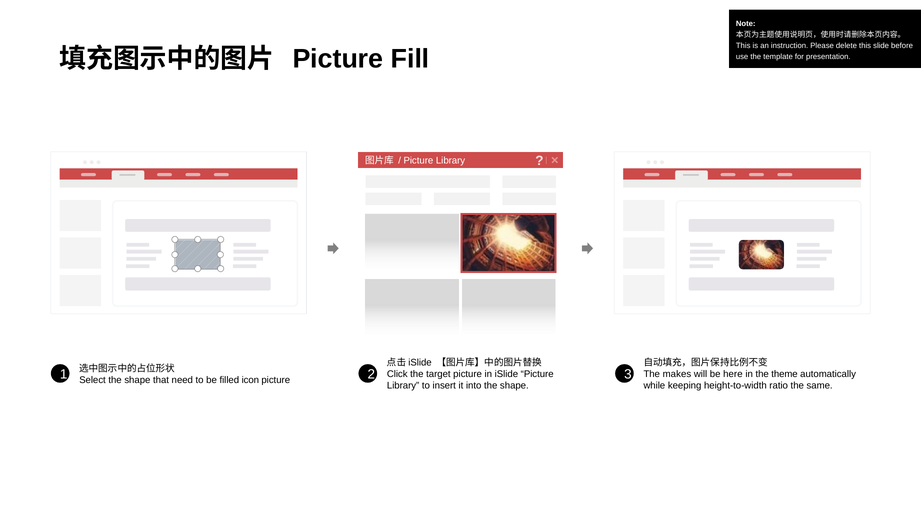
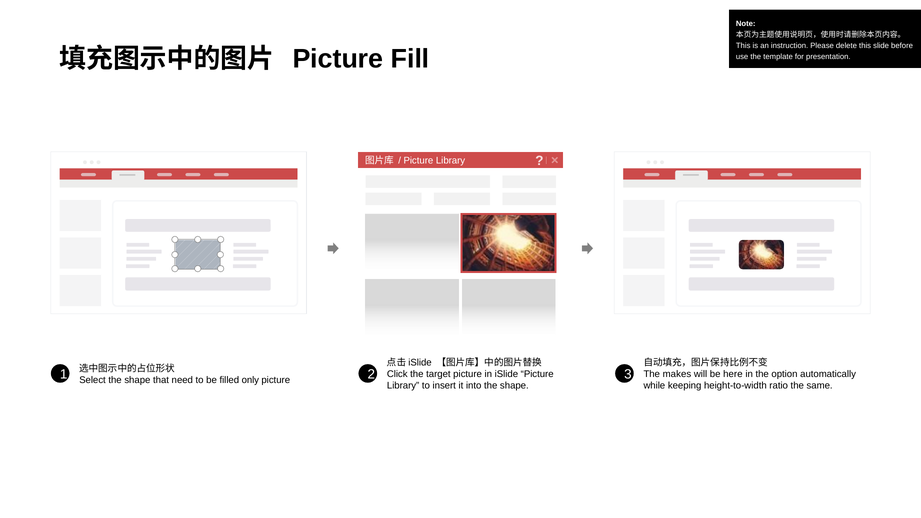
theme: theme -> option
icon: icon -> only
